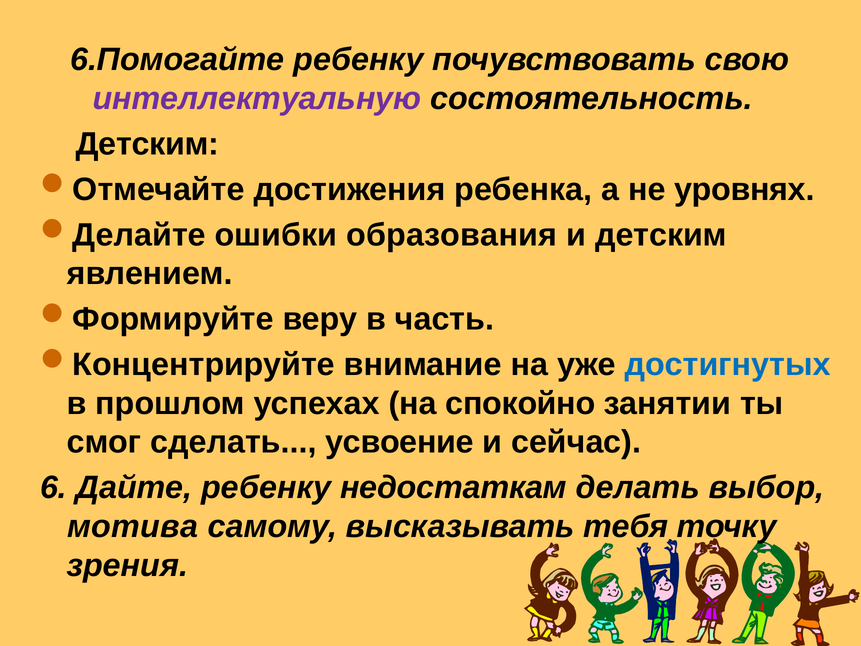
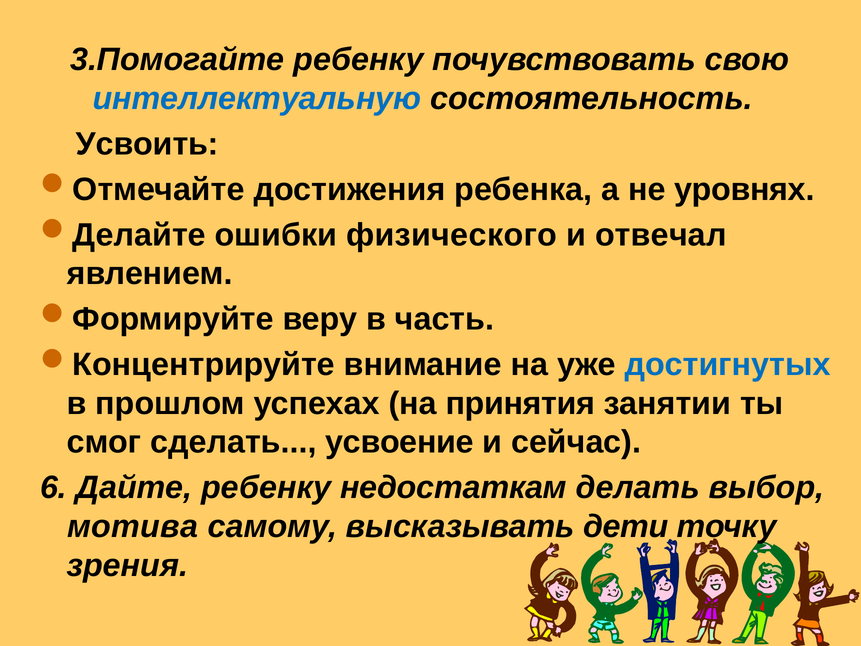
6.Помогайте: 6.Помогайте -> 3.Помогайте
интеллектуальную colour: purple -> blue
Детским at (147, 144): Детским -> Усвоить
образования: образования -> физического
и детским: детским -> отвечал
спокойно: спокойно -> принятия
тебя: тебя -> дети
